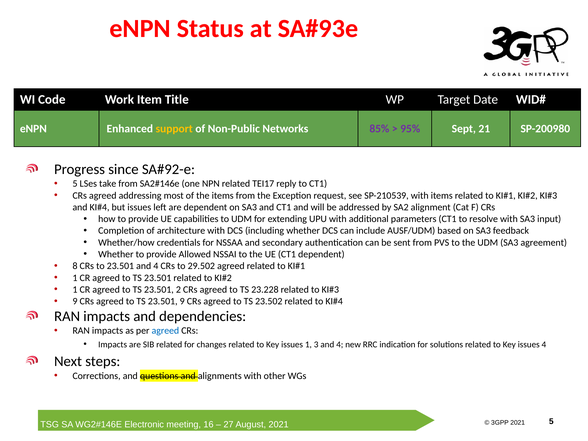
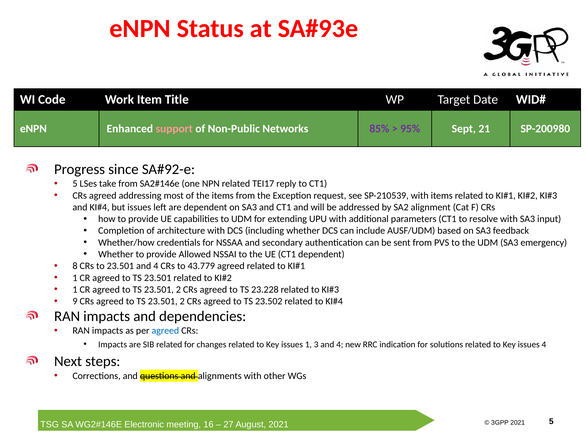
support colour: yellow -> pink
agreement: agreement -> emergency
29.502: 29.502 -> 43.779
9 at (182, 301): 9 -> 2
